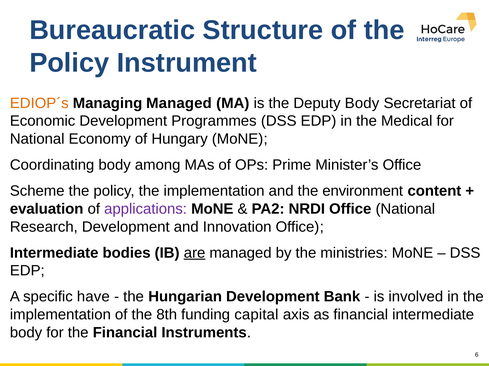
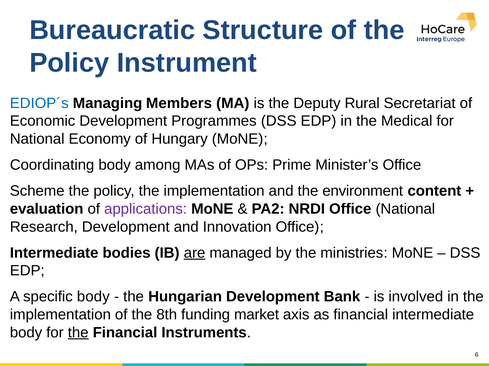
EDIOP´s colour: orange -> blue
Managing Managed: Managed -> Members
Deputy Body: Body -> Rural
specific have: have -> body
capital: capital -> market
the at (78, 333) underline: none -> present
